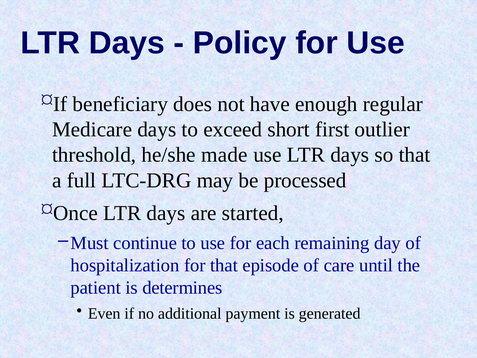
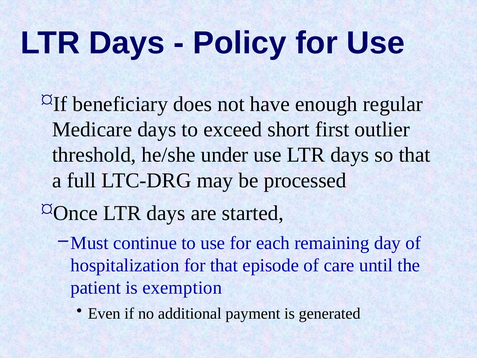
made: made -> under
determines: determines -> exemption
